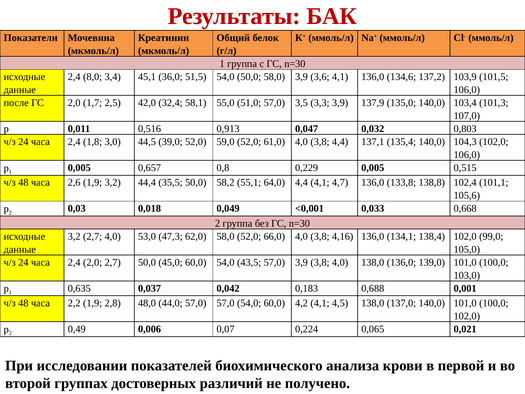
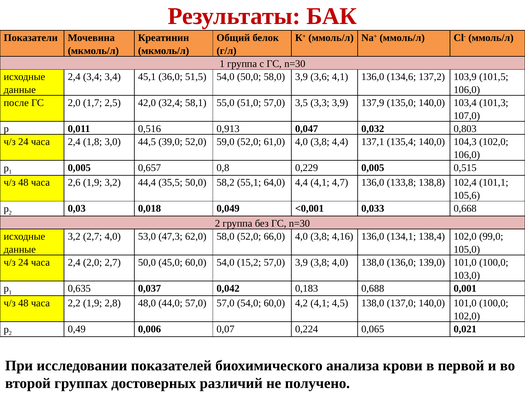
2,4 8,0: 8,0 -> 3,4
43,5: 43,5 -> 15,2
